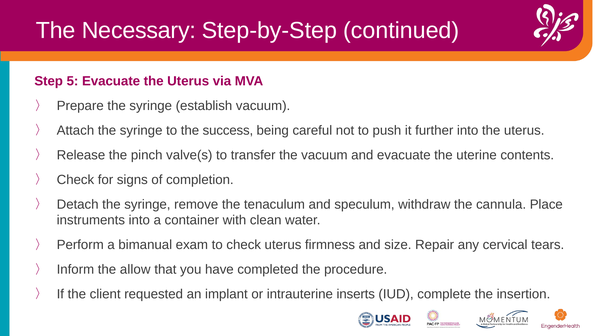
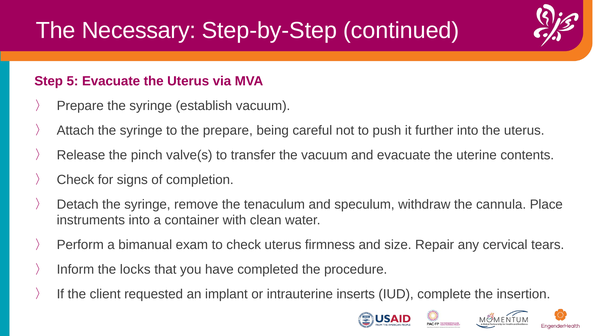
the success: success -> prepare
allow: allow -> locks
